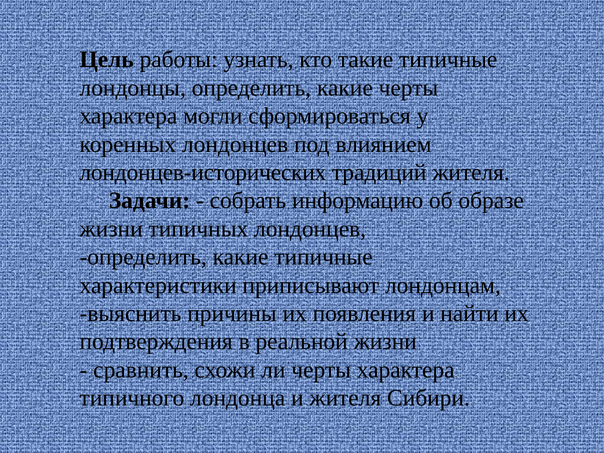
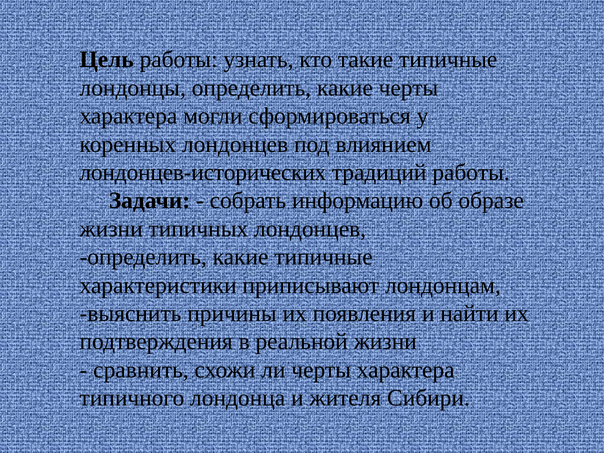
традиций жителя: жителя -> работы
